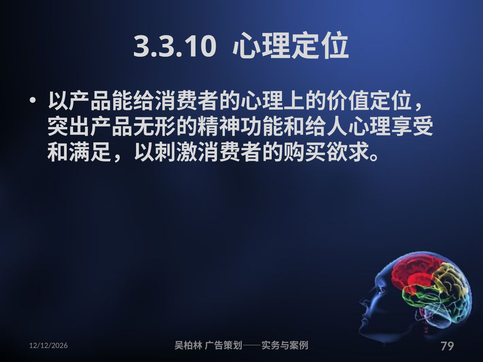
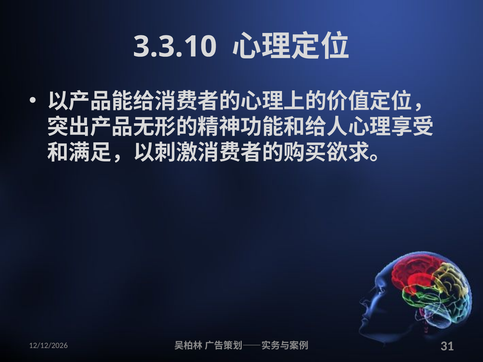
79: 79 -> 31
